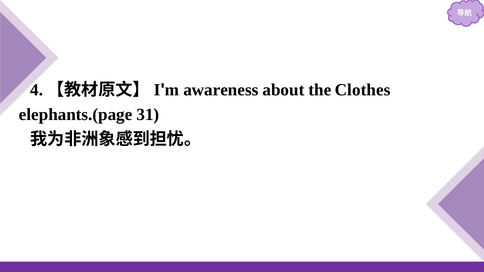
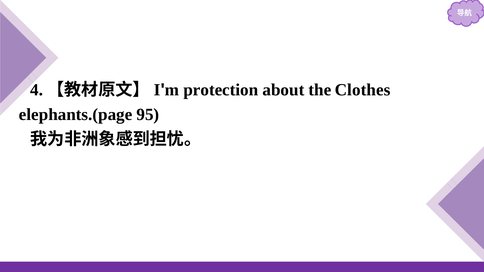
awareness: awareness -> protection
31: 31 -> 95
